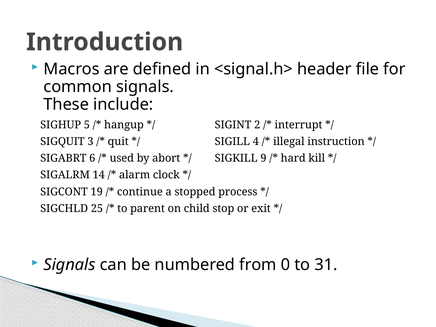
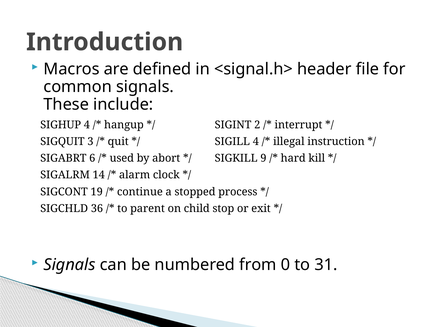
SIGHUP 5: 5 -> 4
25: 25 -> 36
